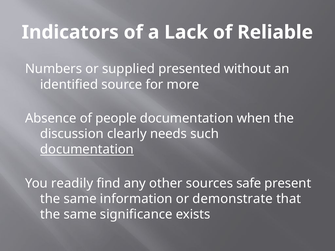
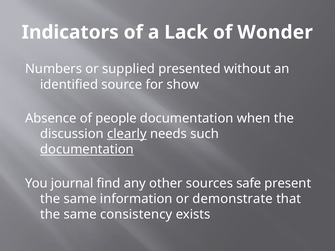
Reliable: Reliable -> Wonder
more: more -> show
clearly underline: none -> present
readily: readily -> journal
significance: significance -> consistency
